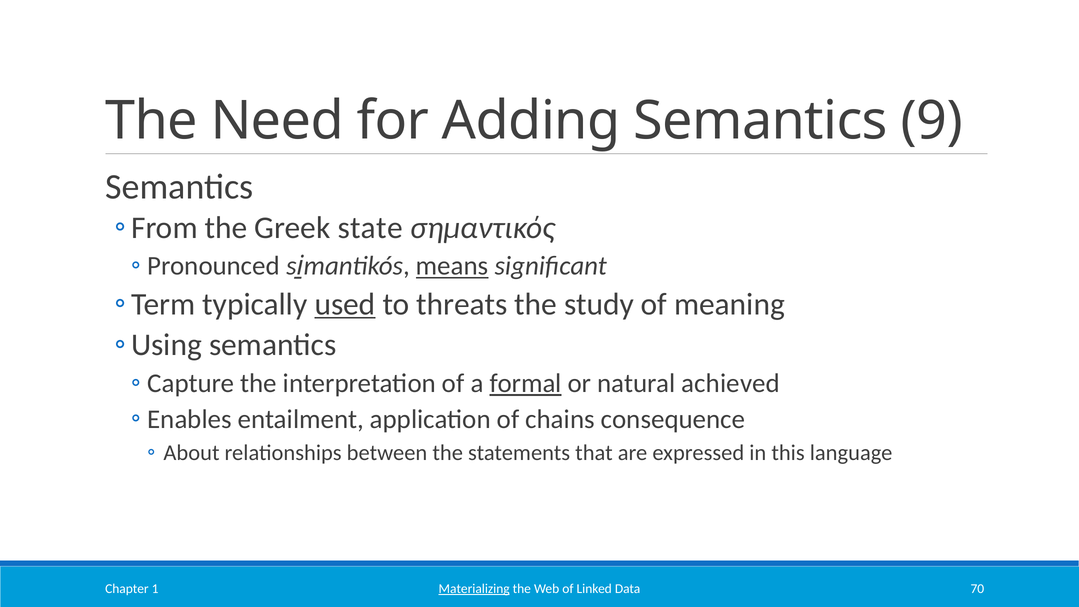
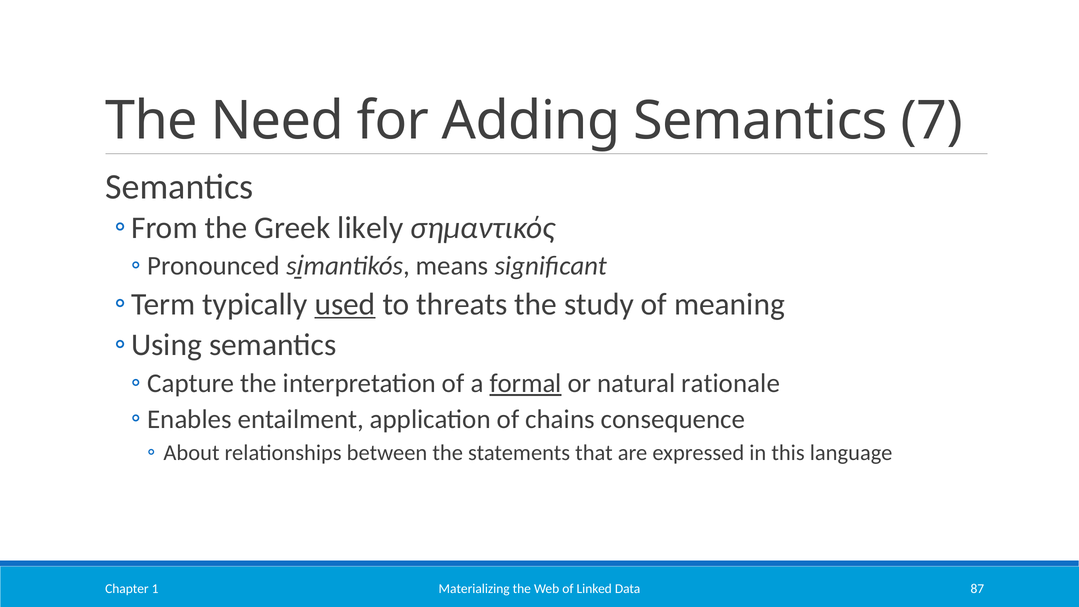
9: 9 -> 7
state: state -> likely
means underline: present -> none
achieved: achieved -> rationale
Materializing underline: present -> none
70: 70 -> 87
